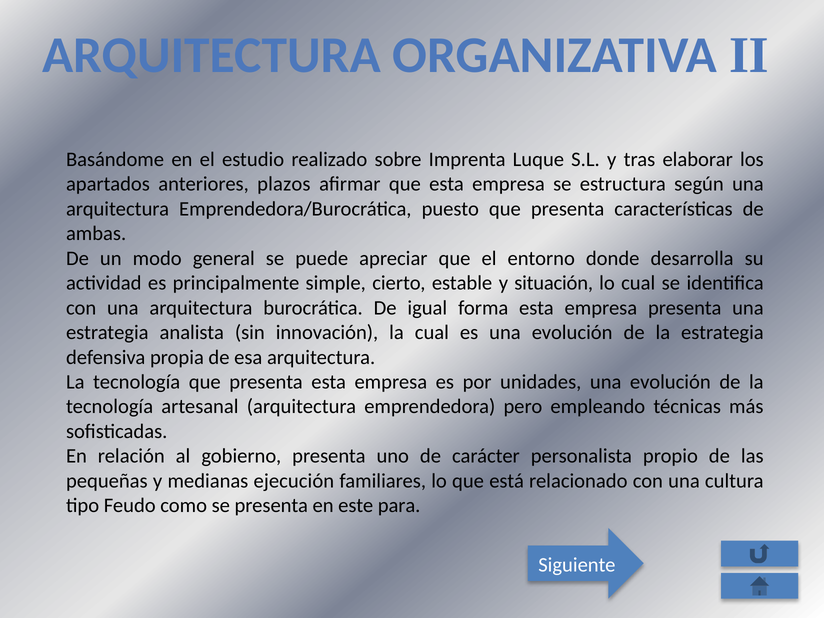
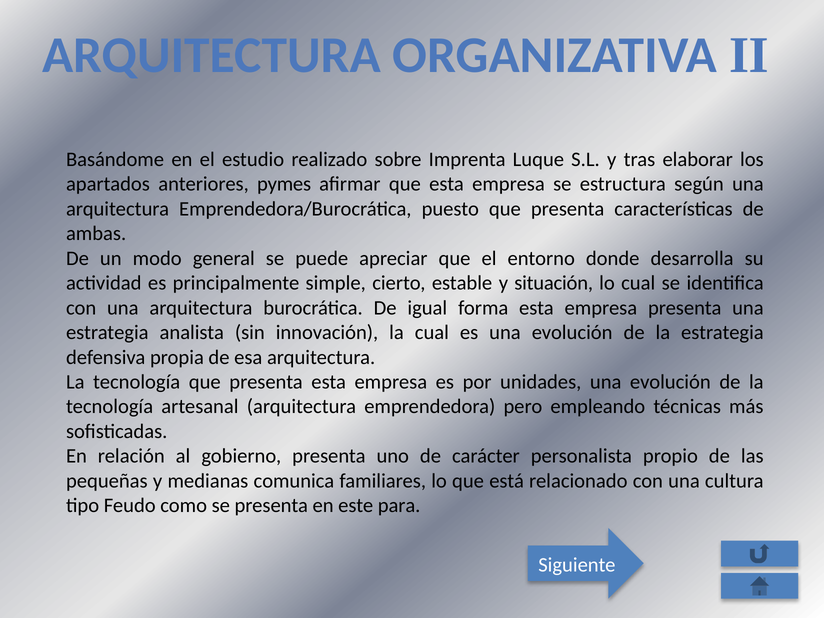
plazos: plazos -> pymes
ejecución: ejecución -> comunica
